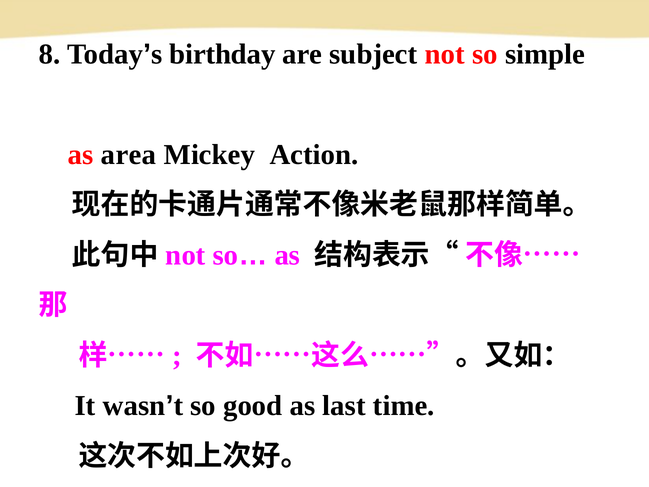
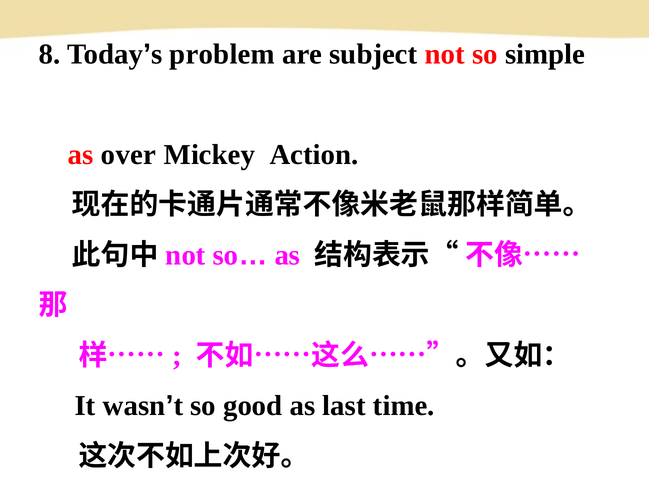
birthday: birthday -> problem
area: area -> over
